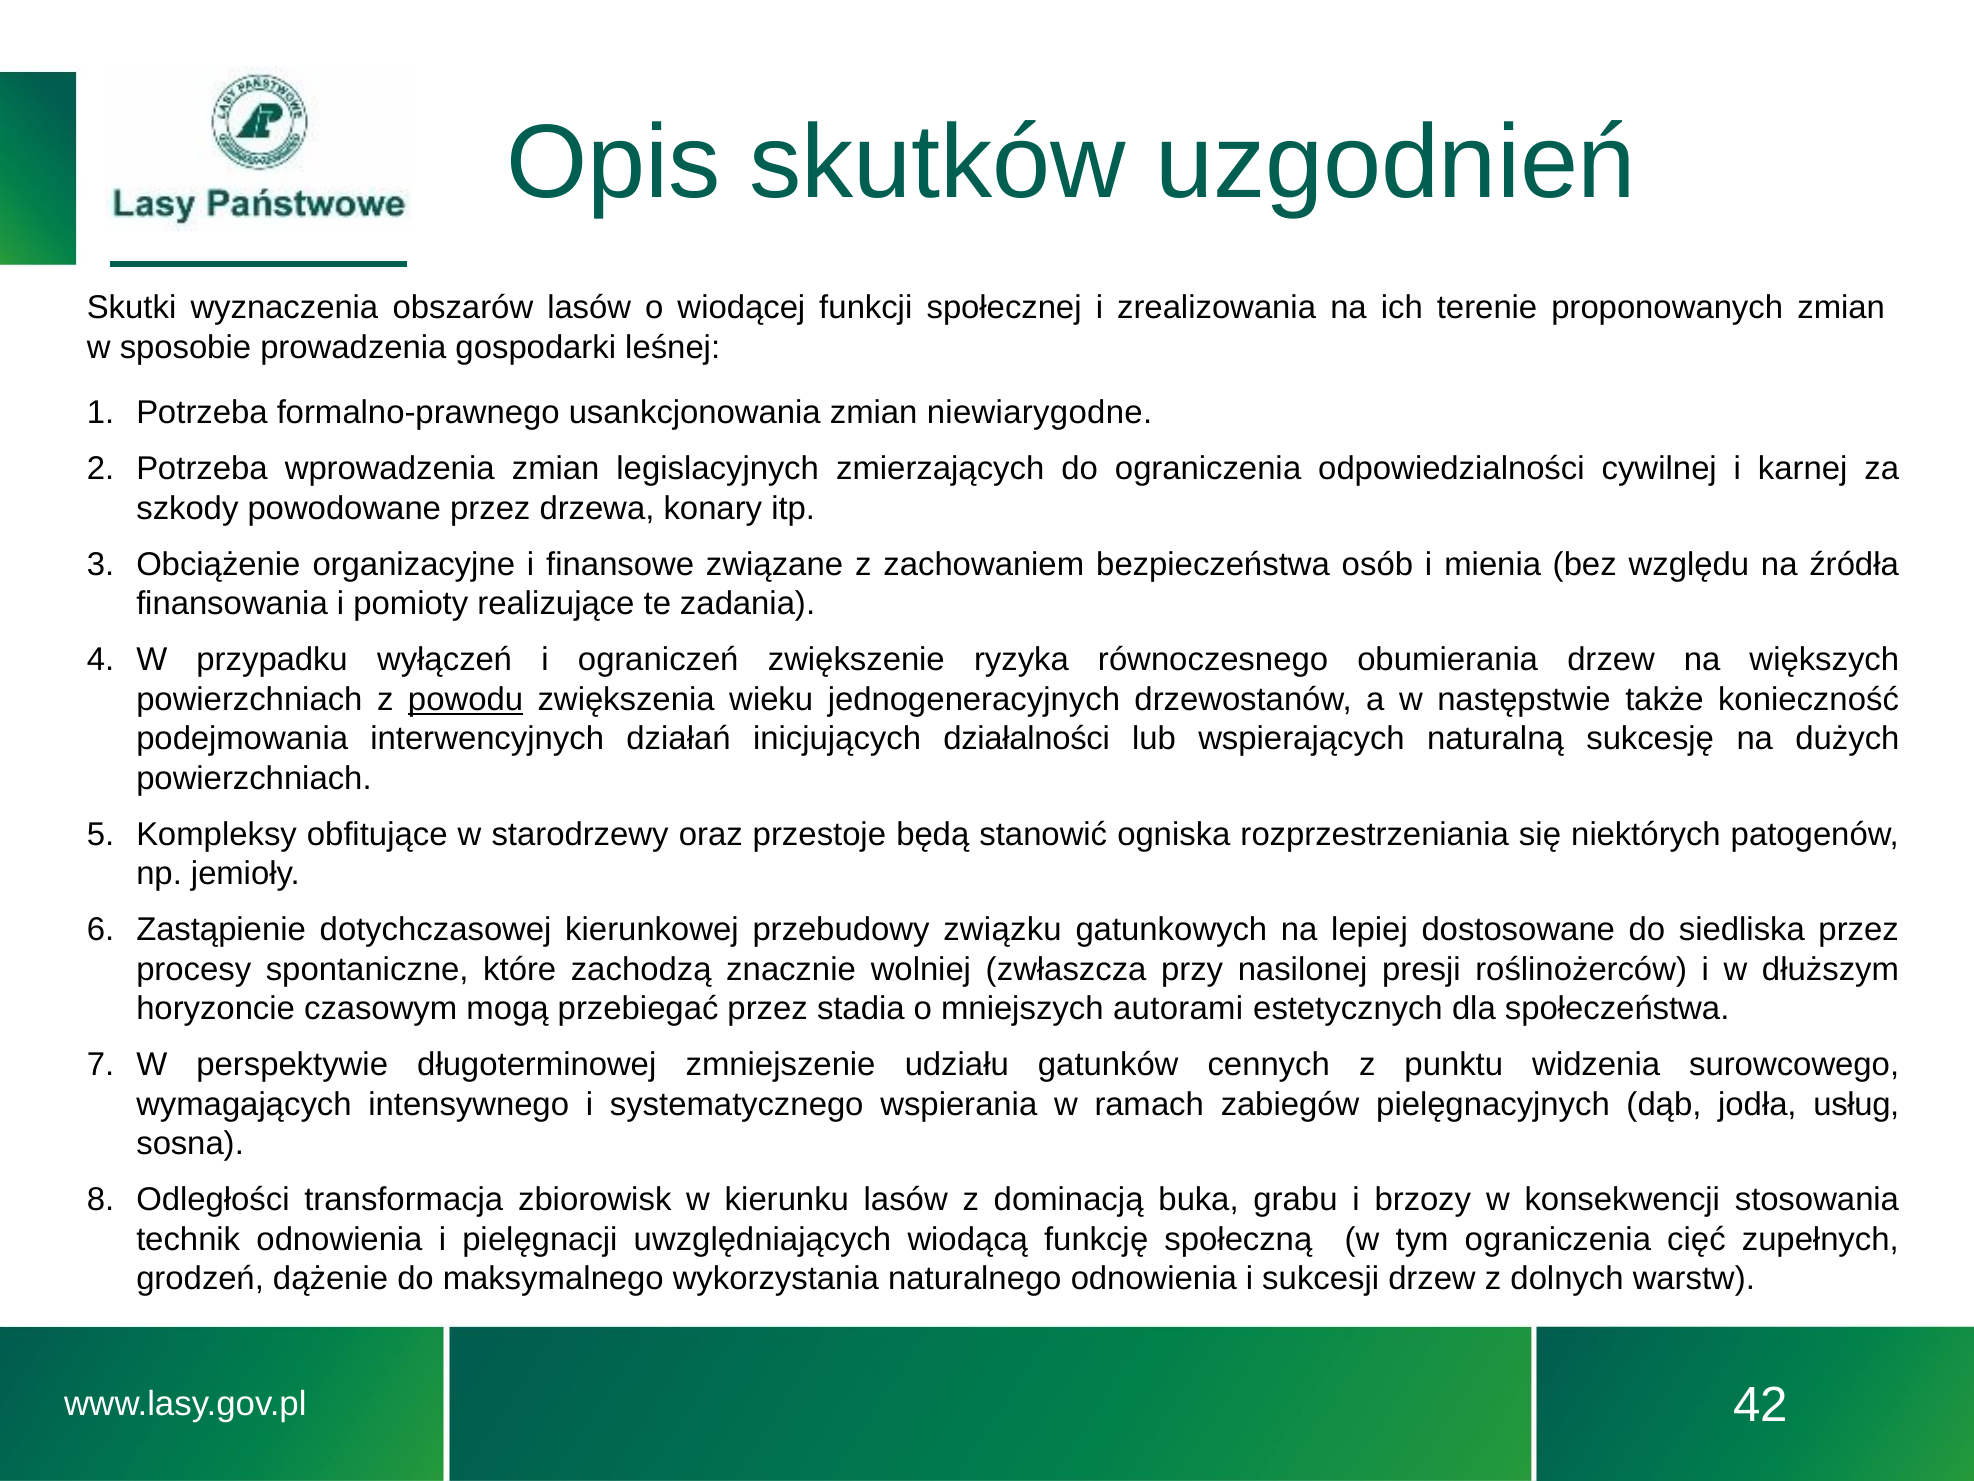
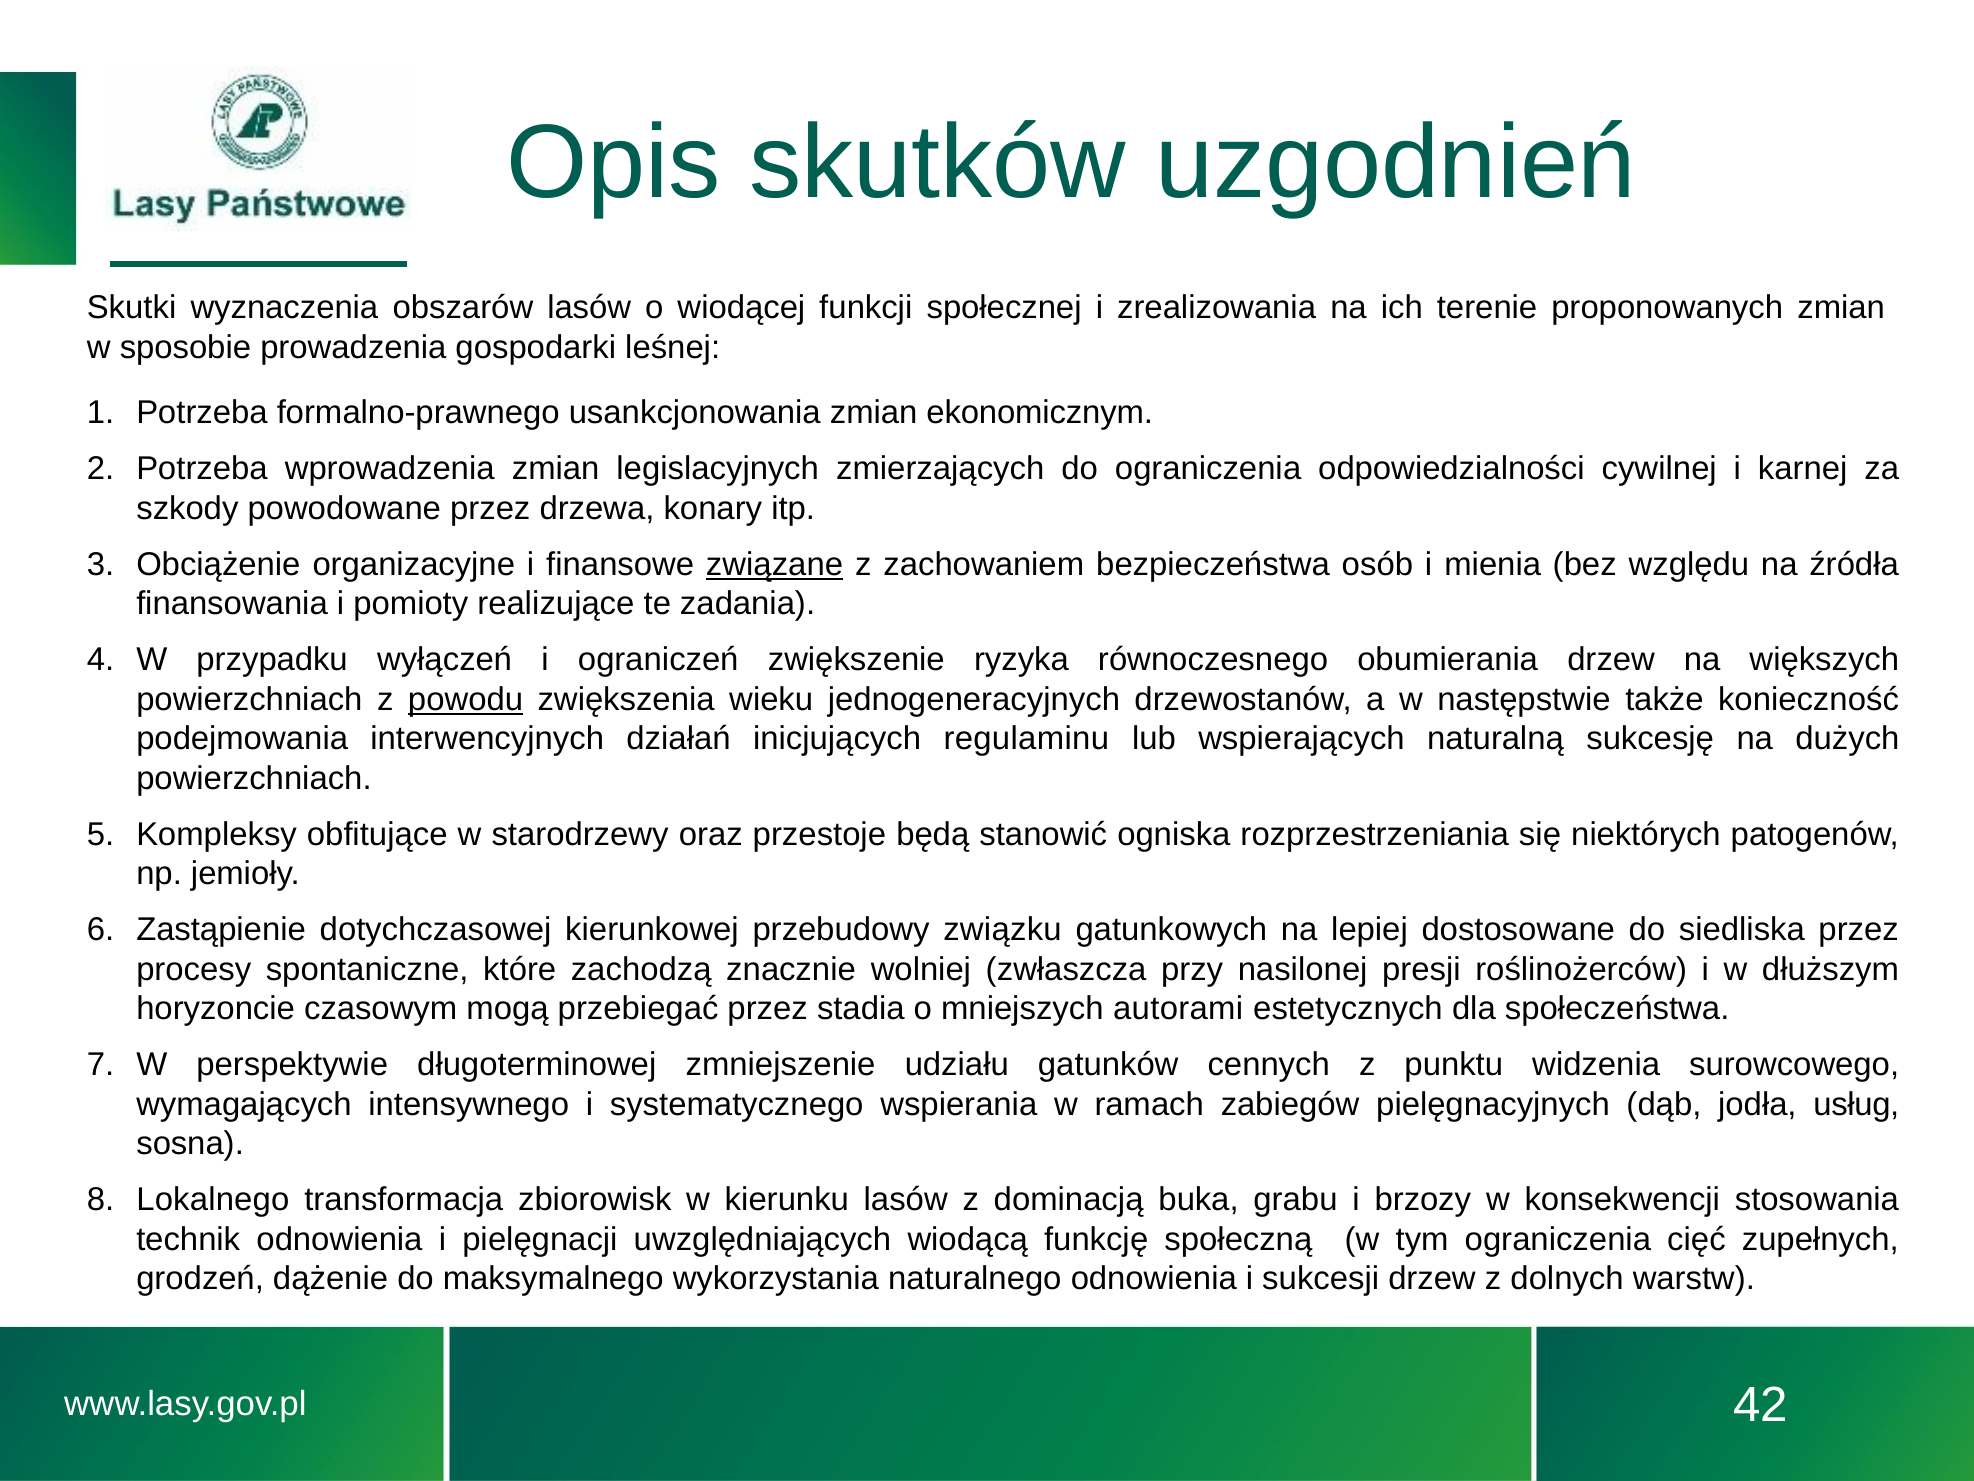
niewiarygodne: niewiarygodne -> ekonomicznym
związane underline: none -> present
działalności: działalności -> regulaminu
Odległości: Odległości -> Lokalnego
